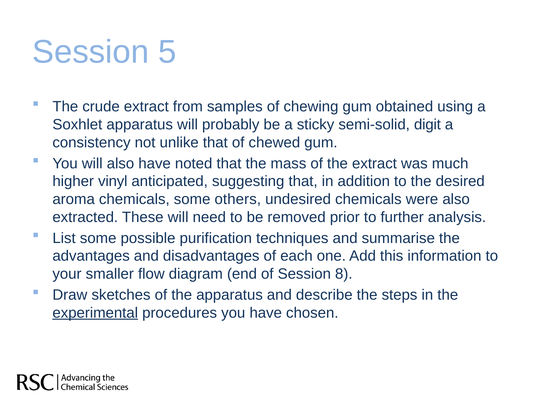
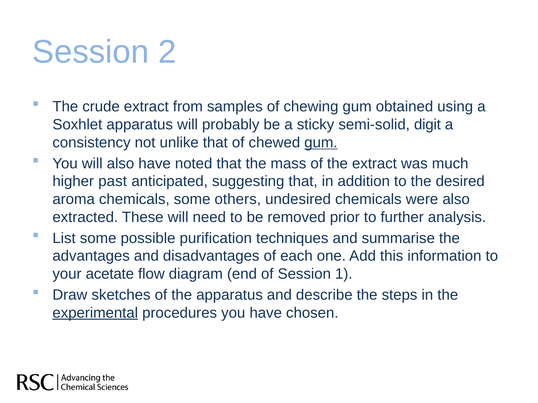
5: 5 -> 2
gum at (321, 143) underline: none -> present
vinyl: vinyl -> past
smaller: smaller -> acetate
8: 8 -> 1
